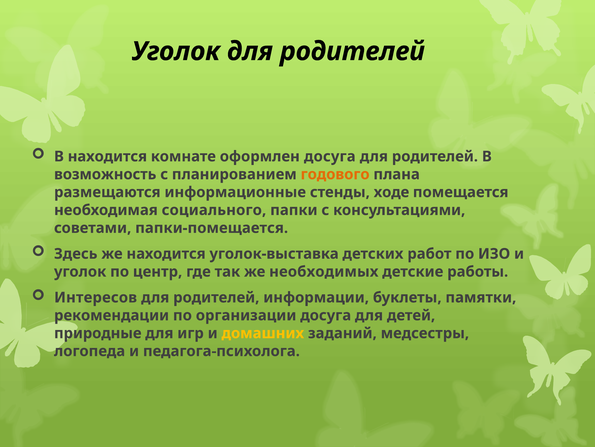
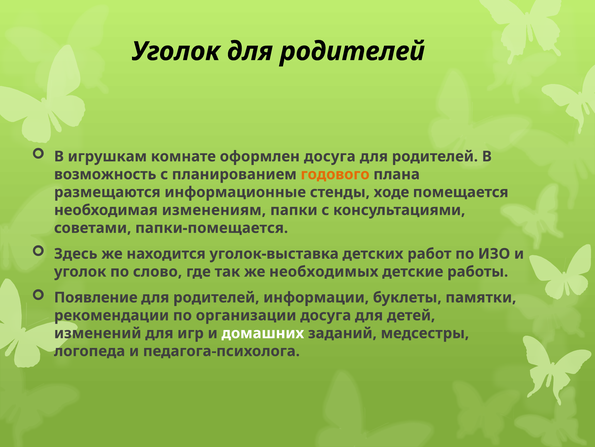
В находится: находится -> игрушкам
социального: социального -> изменениям
центр: центр -> слово
Интересов: Интересов -> Появление
природные: природные -> изменений
домашних colour: yellow -> white
